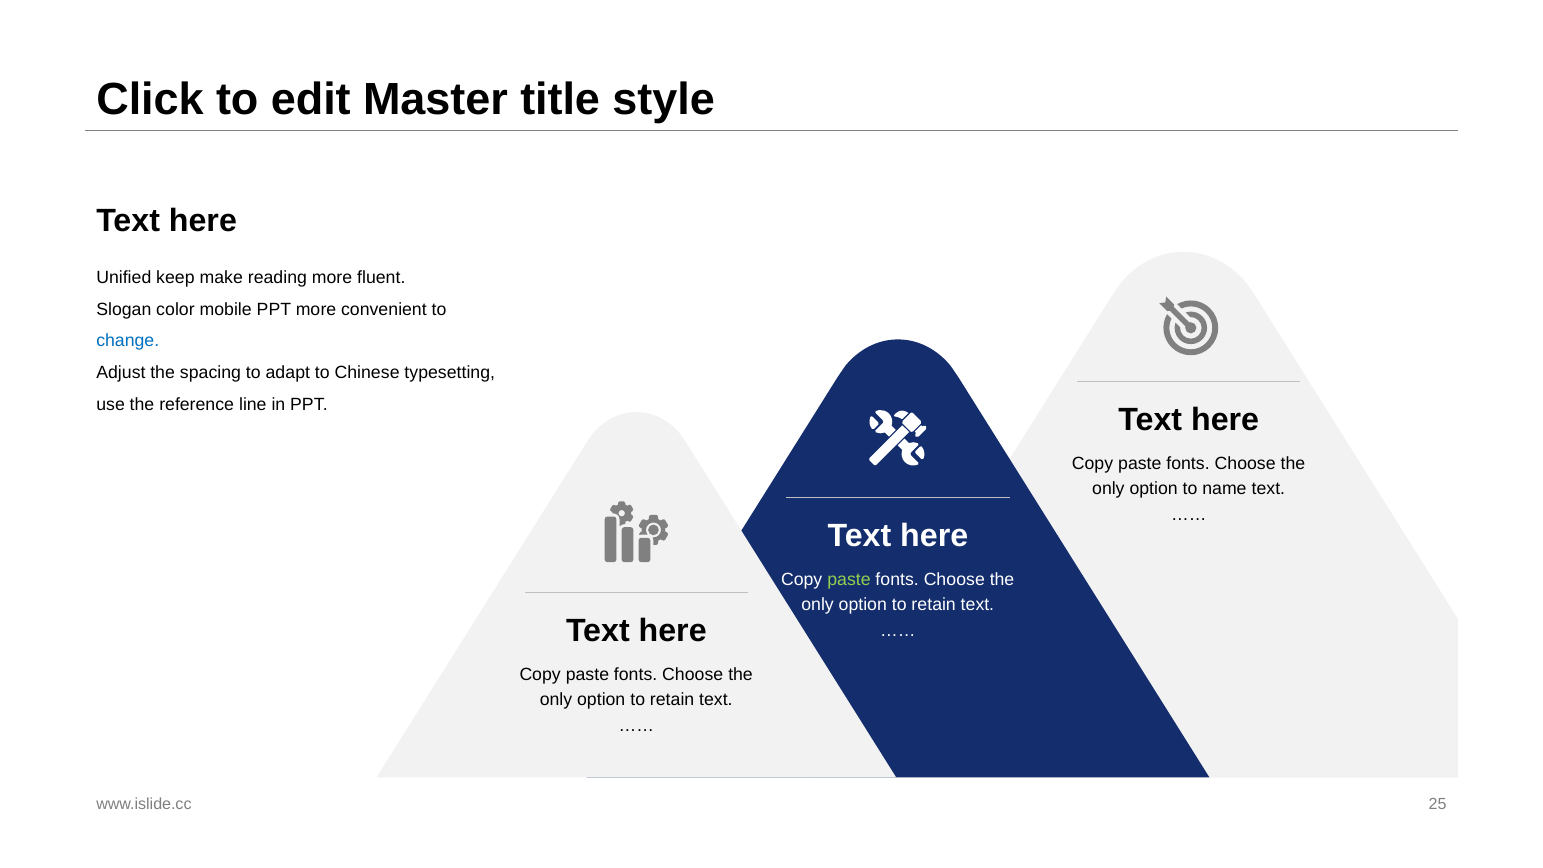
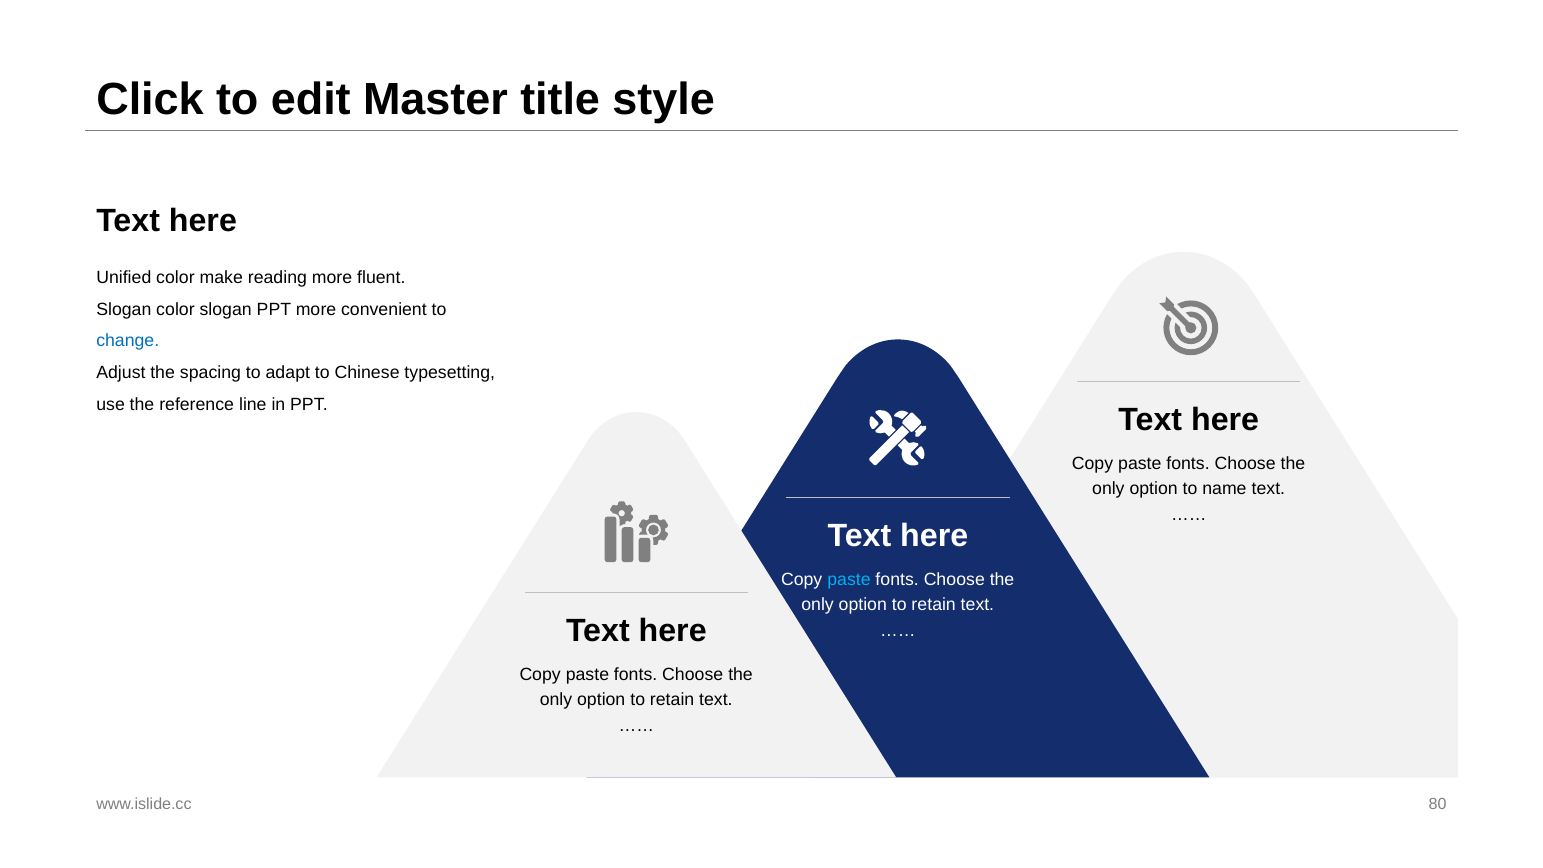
Unified keep: keep -> color
color mobile: mobile -> slogan
paste at (849, 579) colour: light green -> light blue
25: 25 -> 80
